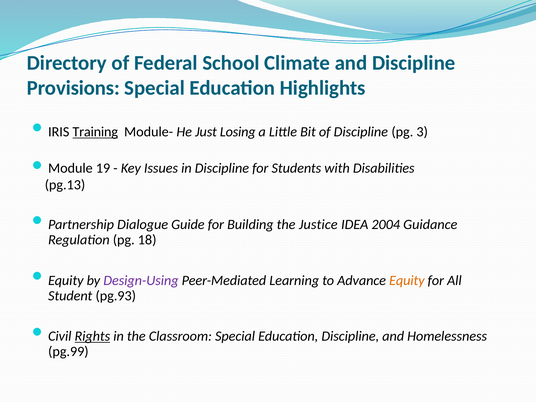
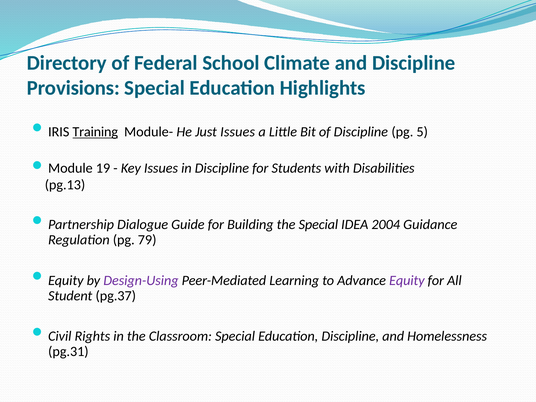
Just Losing: Losing -> Issues
3: 3 -> 5
the Justice: Justice -> Special
18: 18 -> 79
Equity at (407, 280) colour: orange -> purple
pg.93: pg.93 -> pg.37
Rights underline: present -> none
pg.99: pg.99 -> pg.31
